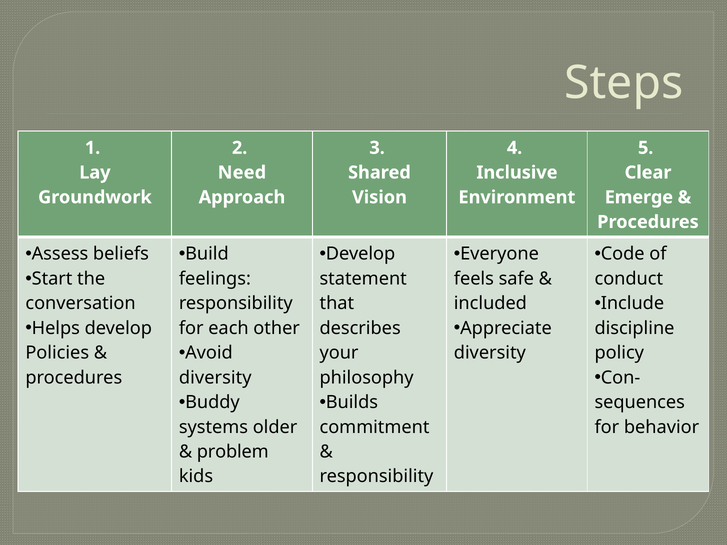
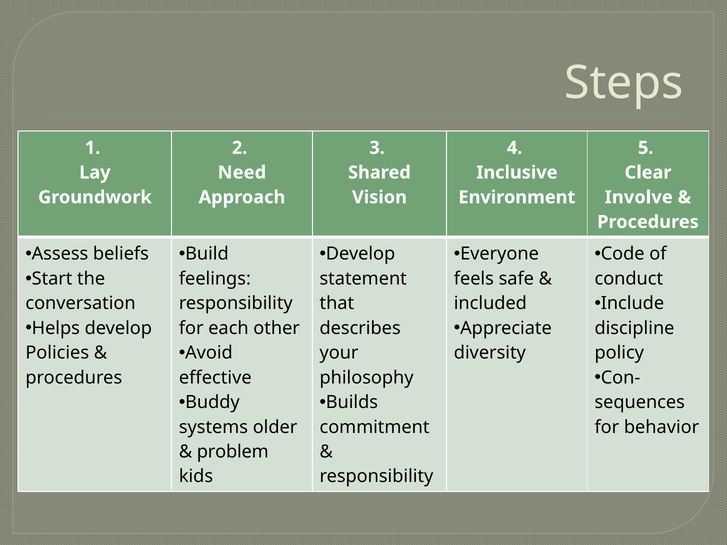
Emerge: Emerge -> Involve
diversity at (215, 378): diversity -> effective
